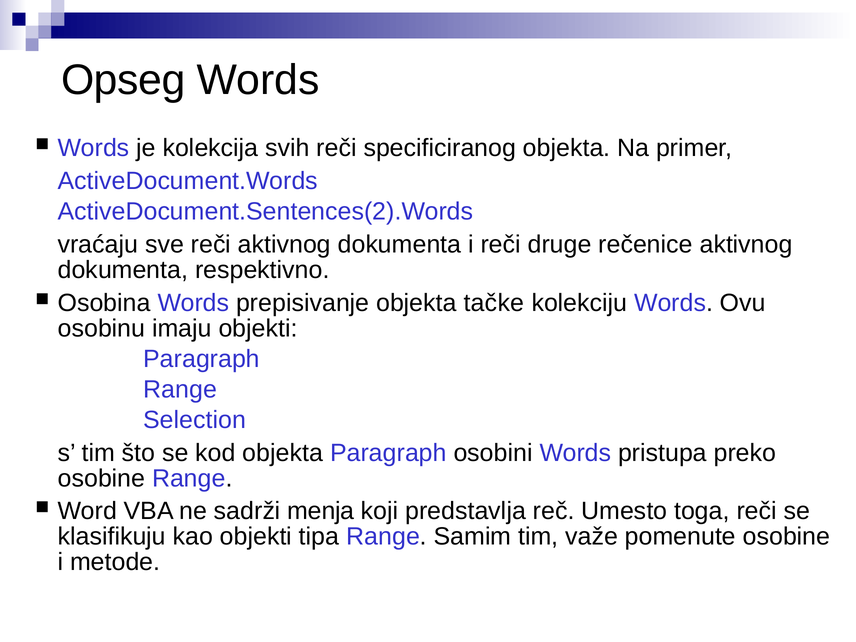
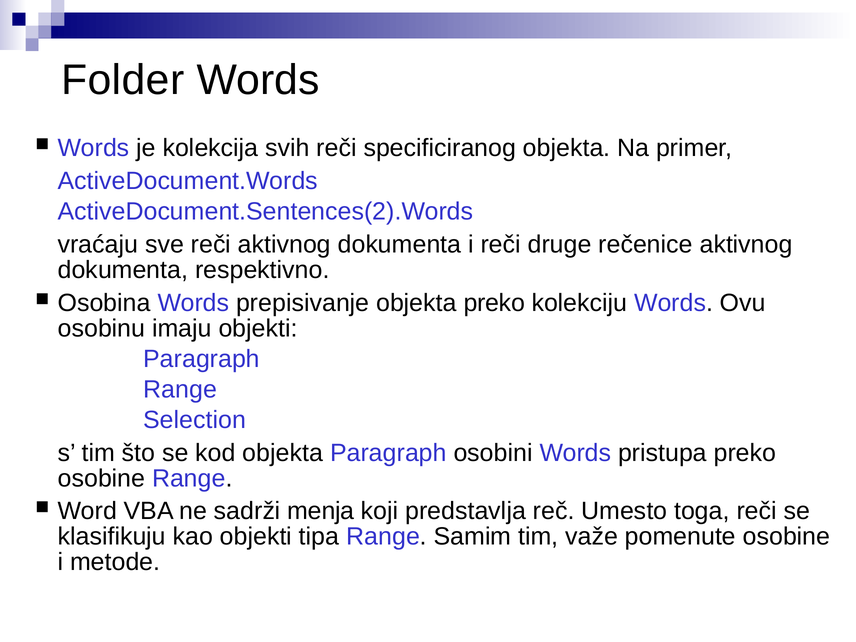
Opseg: Opseg -> Folder
objekta tačke: tačke -> preko
